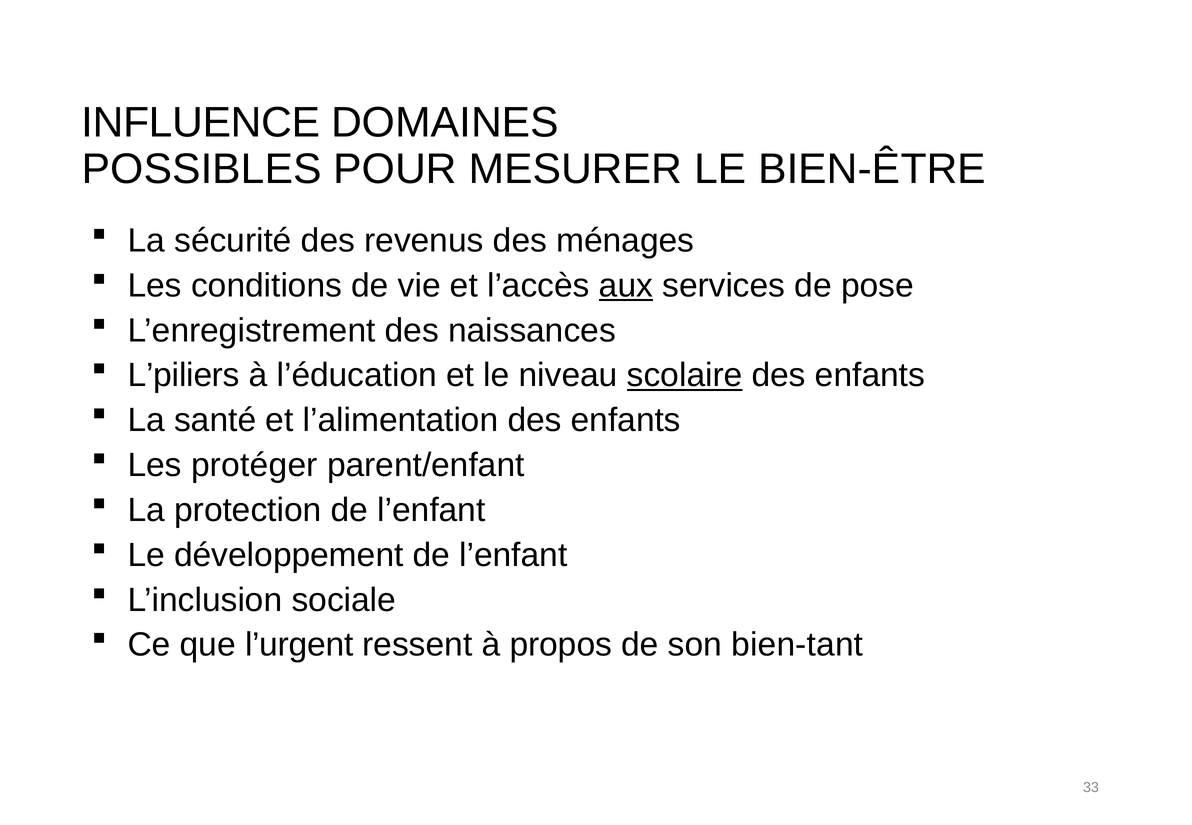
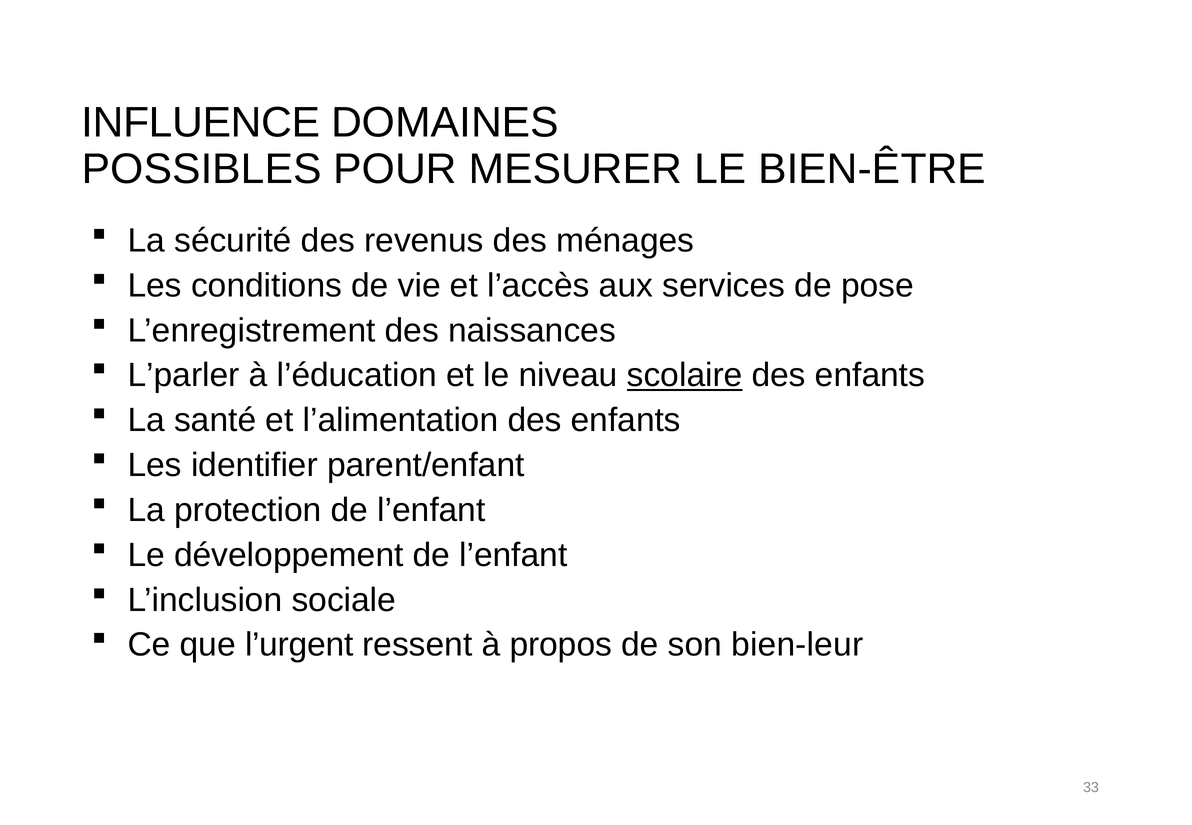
aux underline: present -> none
L’piliers: L’piliers -> L’parler
protéger: protéger -> identifier
bien-tant: bien-tant -> bien-leur
